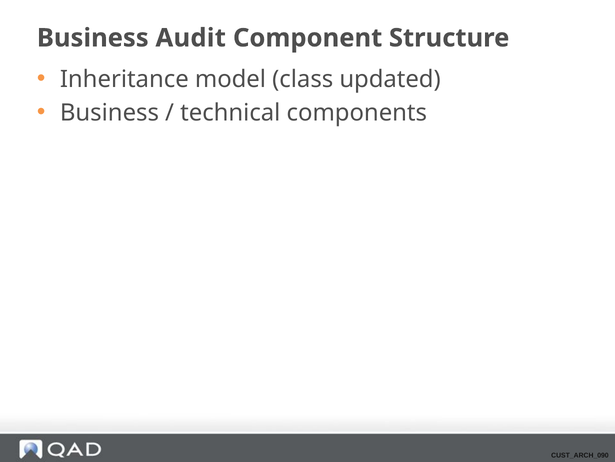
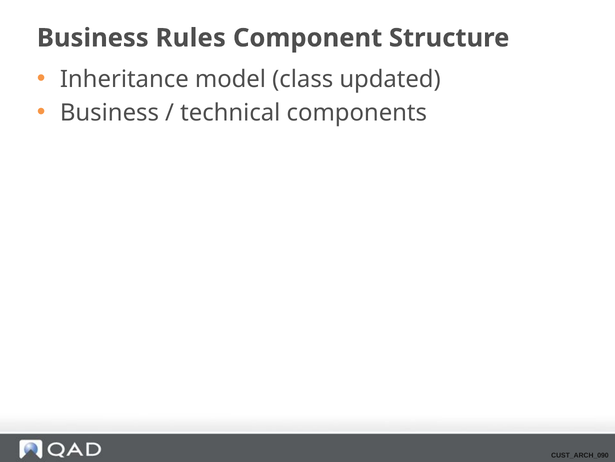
Audit: Audit -> Rules
